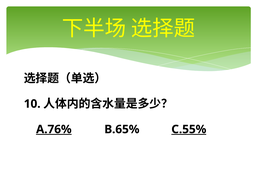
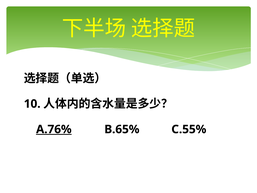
C.55% underline: present -> none
